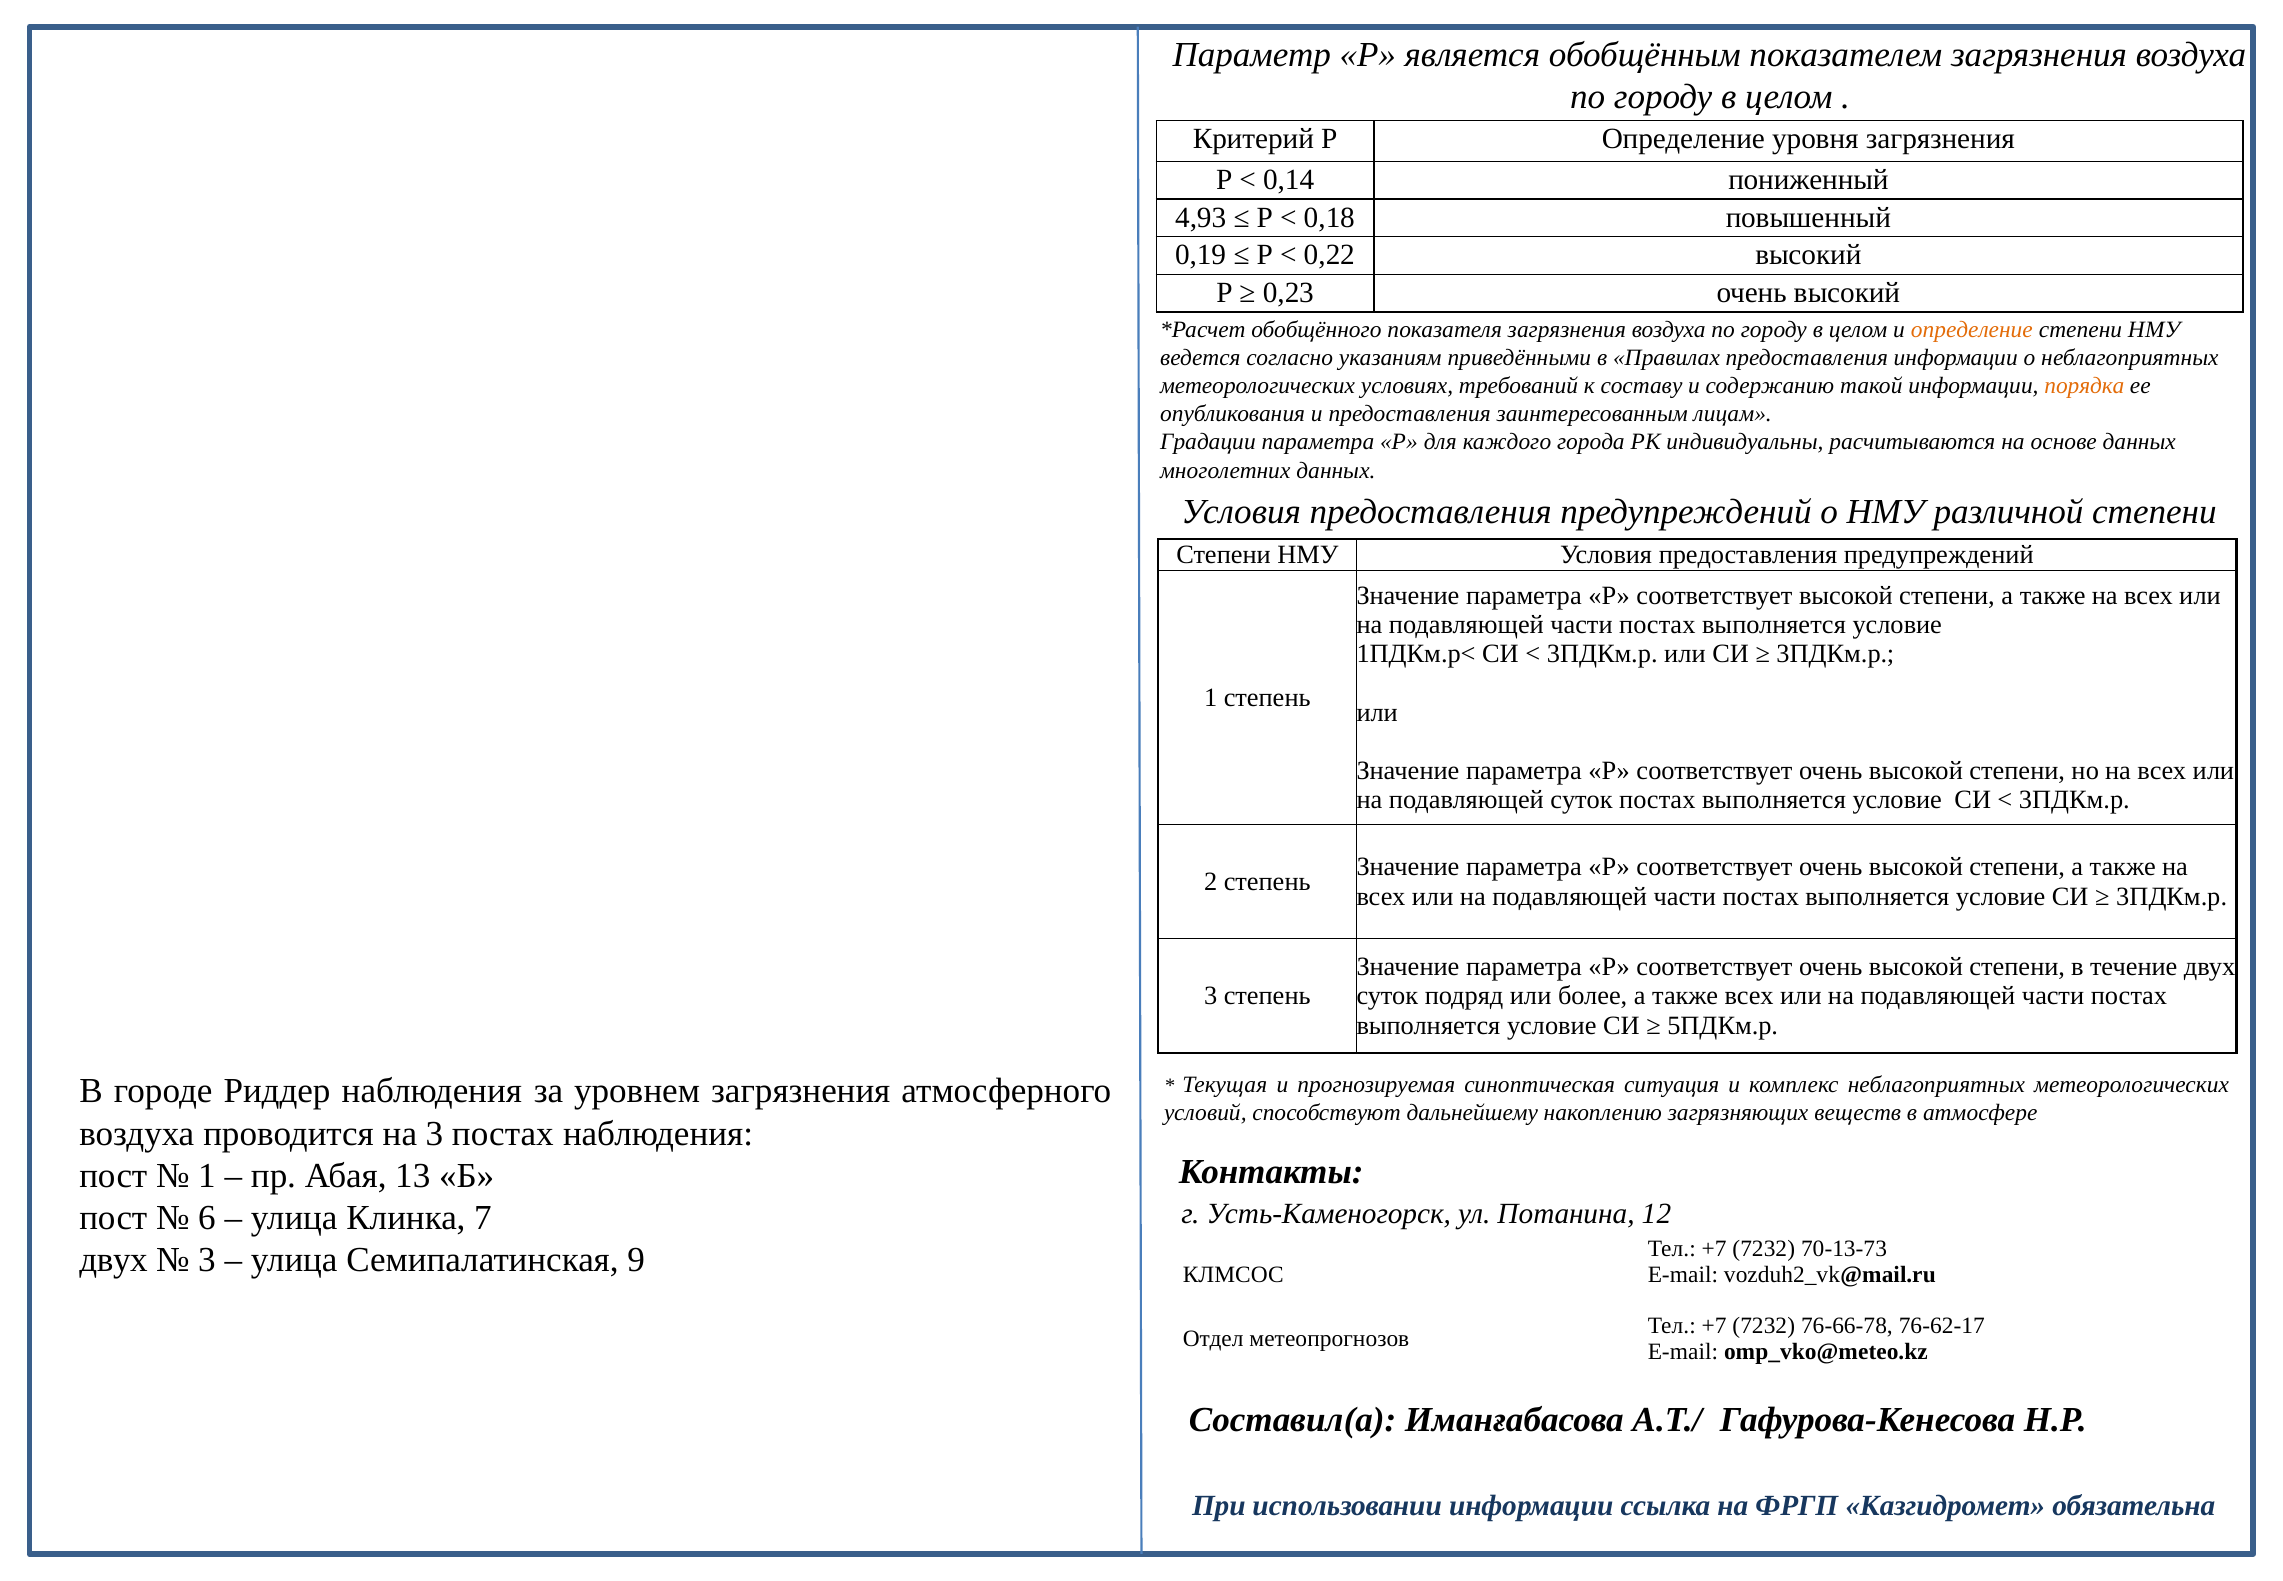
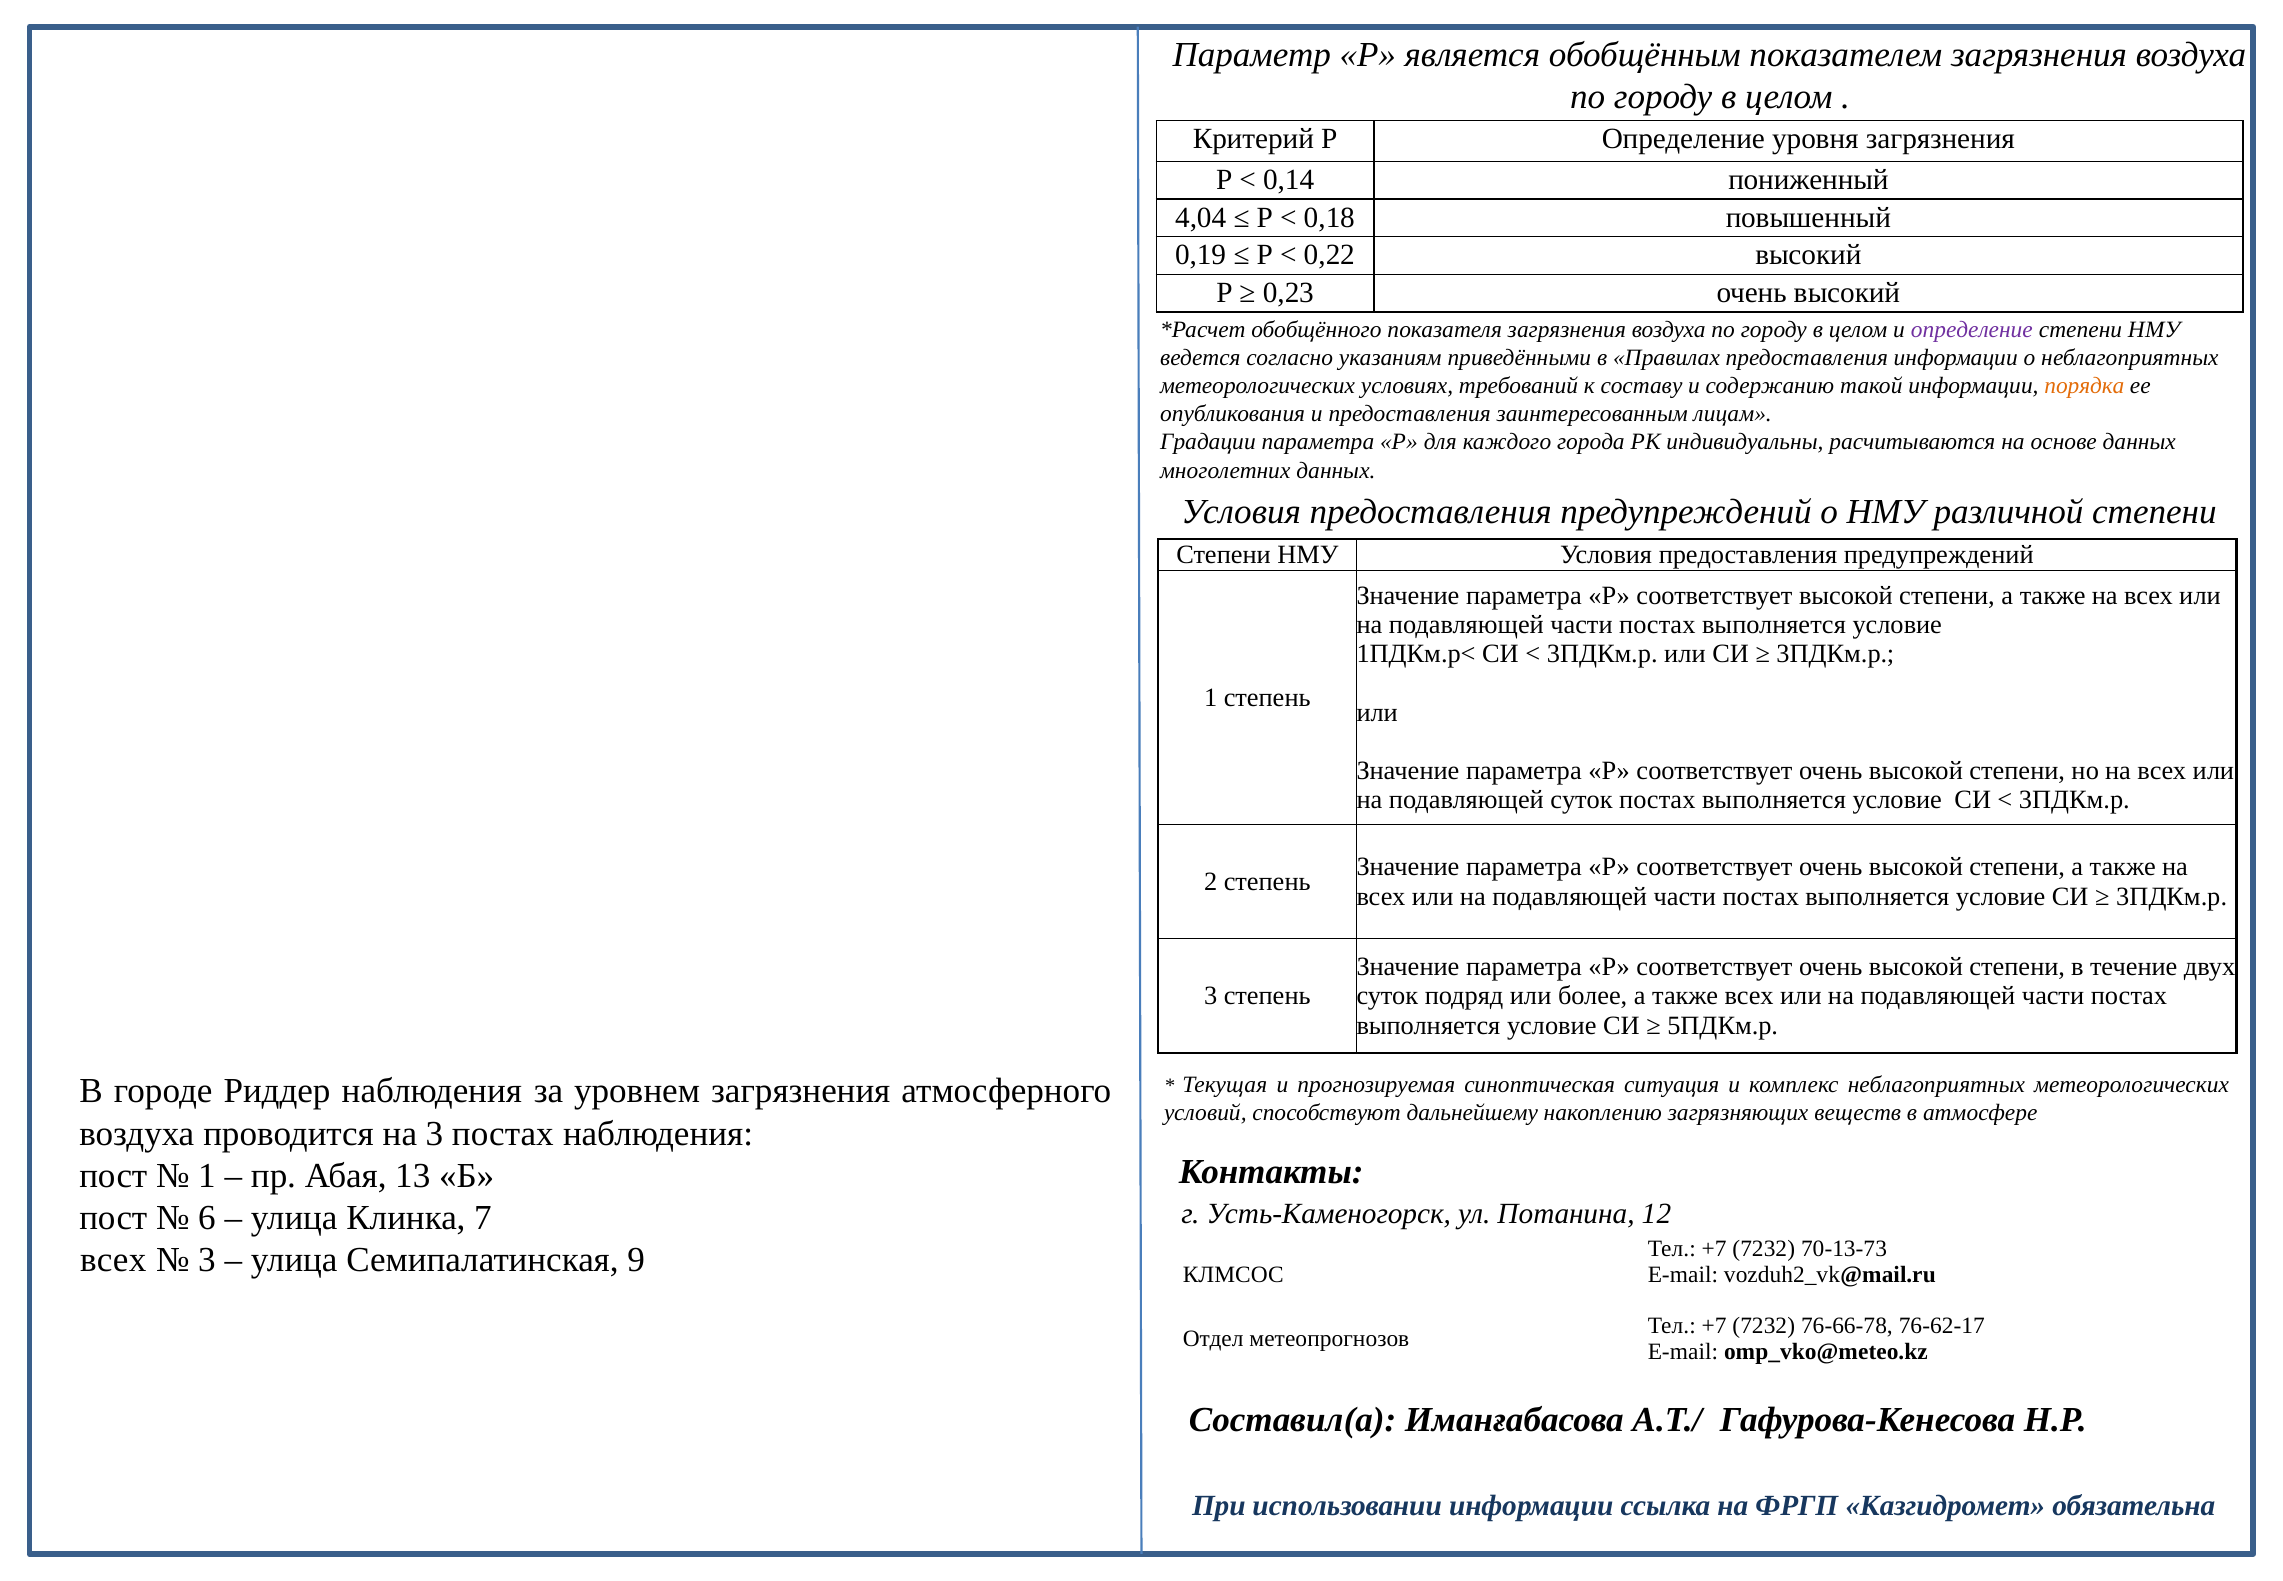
4,93: 4,93 -> 4,04
определение at (1972, 330) colour: orange -> purple
двух at (114, 1260): двух -> всех
